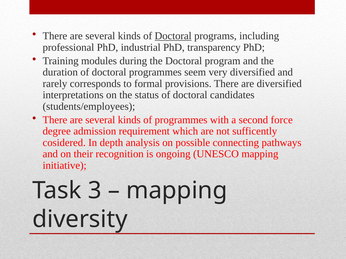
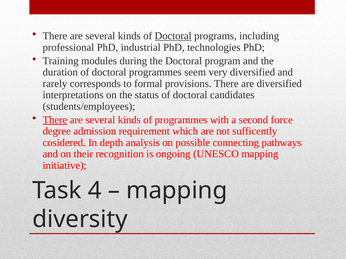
transparency: transparency -> technologies
There at (55, 120) underline: none -> present
3: 3 -> 4
